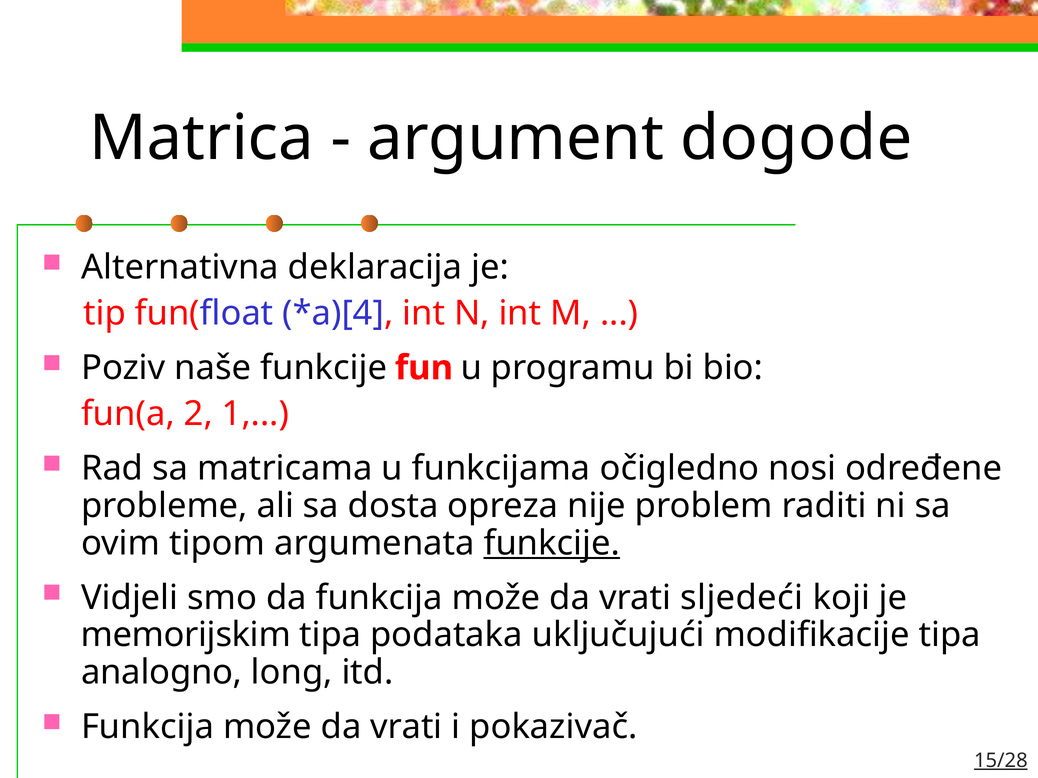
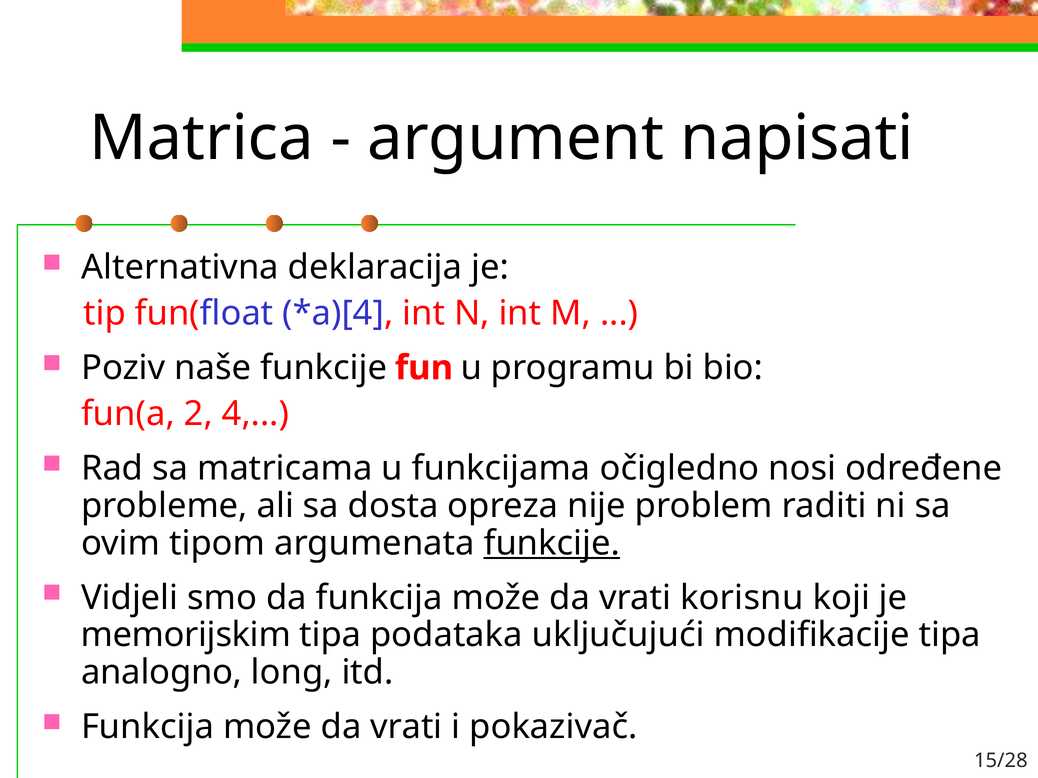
dogode: dogode -> napisati
1: 1 -> 4
sljedeći: sljedeći -> korisnu
15/28 underline: present -> none
